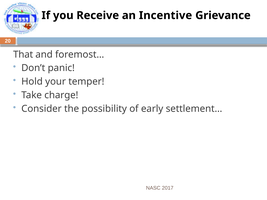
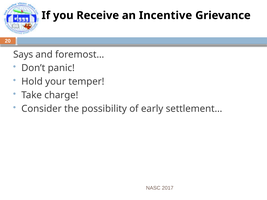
That: That -> Says
